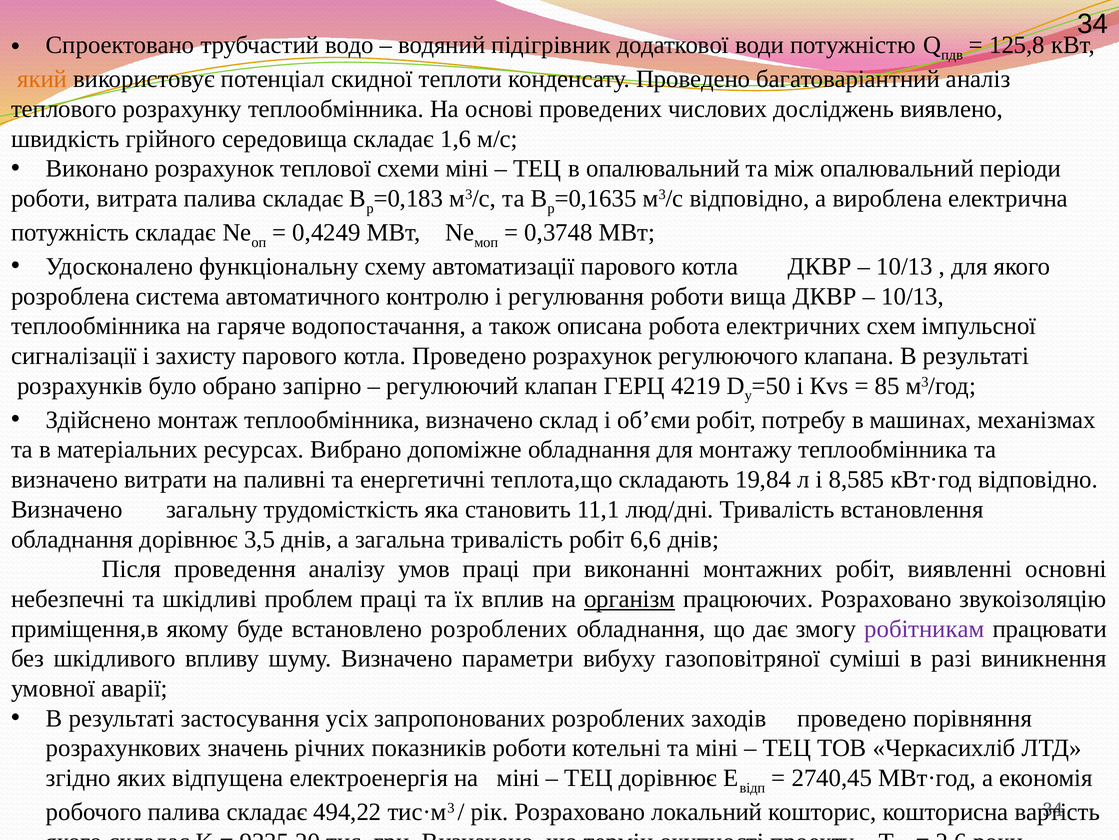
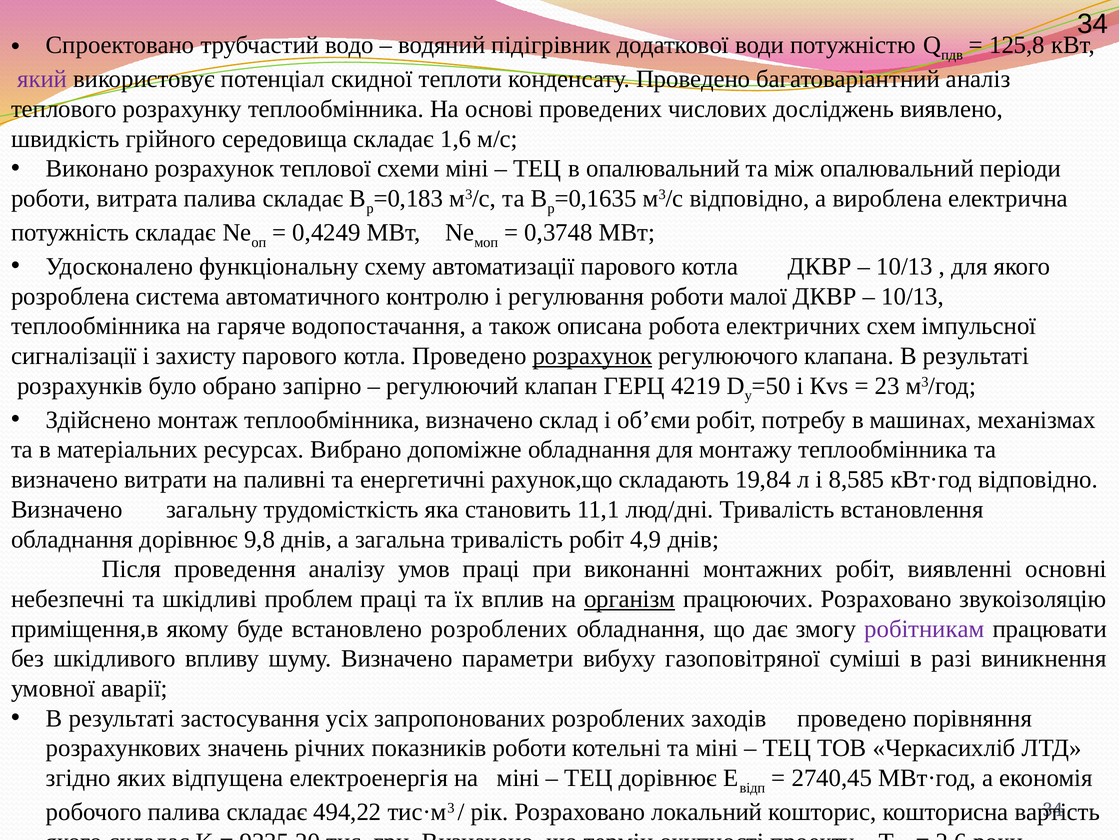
який colour: orange -> purple
вища: вища -> малої
розрахунок at (592, 356) underline: none -> present
85: 85 -> 23
теплота,що: теплота,що -> рахунок,що
3,5: 3,5 -> 9,8
6,6: 6,6 -> 4,9
